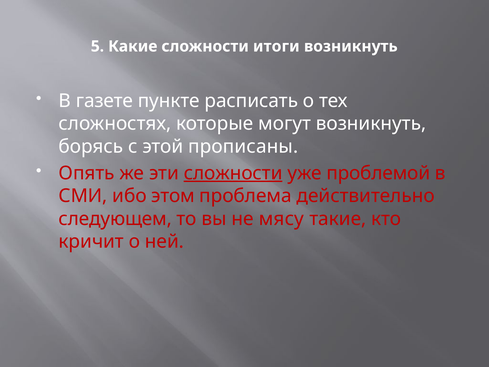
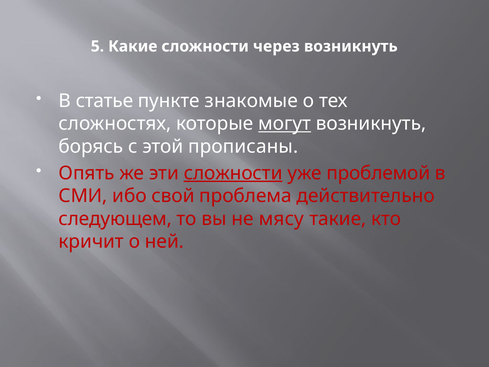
итоги: итоги -> через
газете: газете -> статье
расписать: расписать -> знакомые
могут underline: none -> present
этом: этом -> свой
